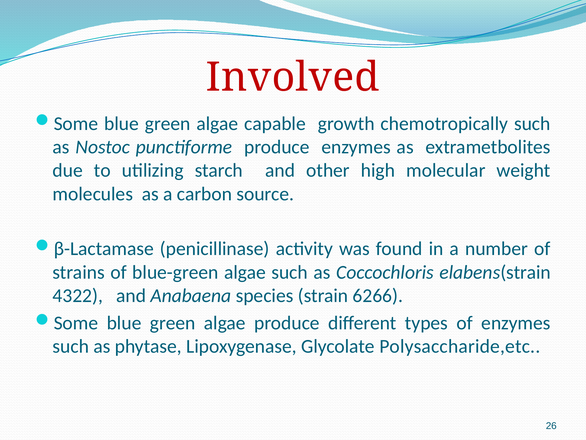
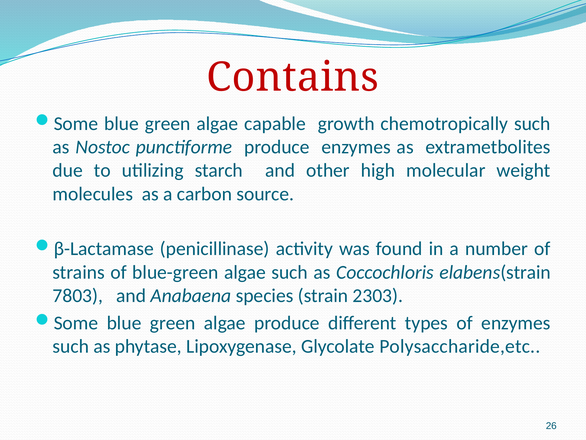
Involved: Involved -> Contains
4322: 4322 -> 7803
6266: 6266 -> 2303
